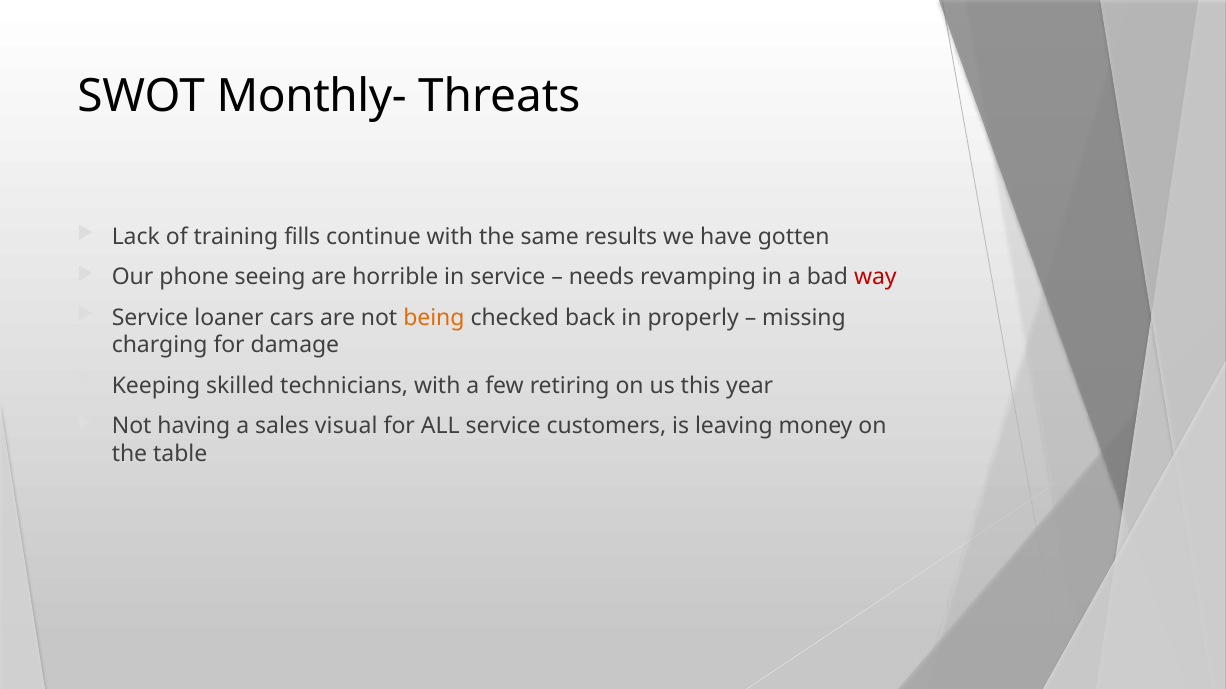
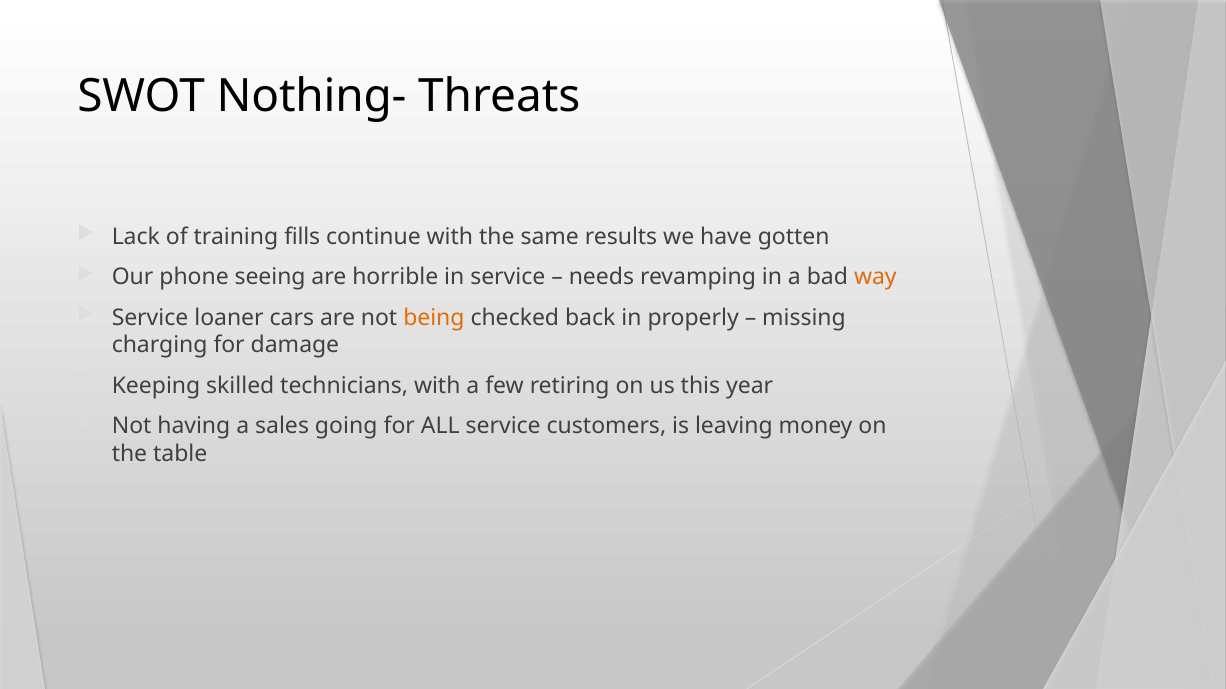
Monthly-: Monthly- -> Nothing-
way colour: red -> orange
visual: visual -> going
